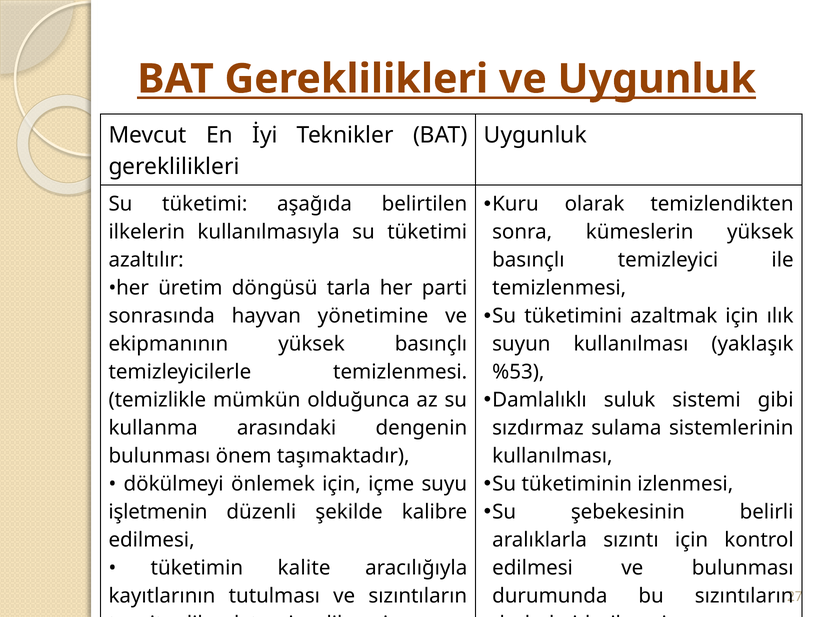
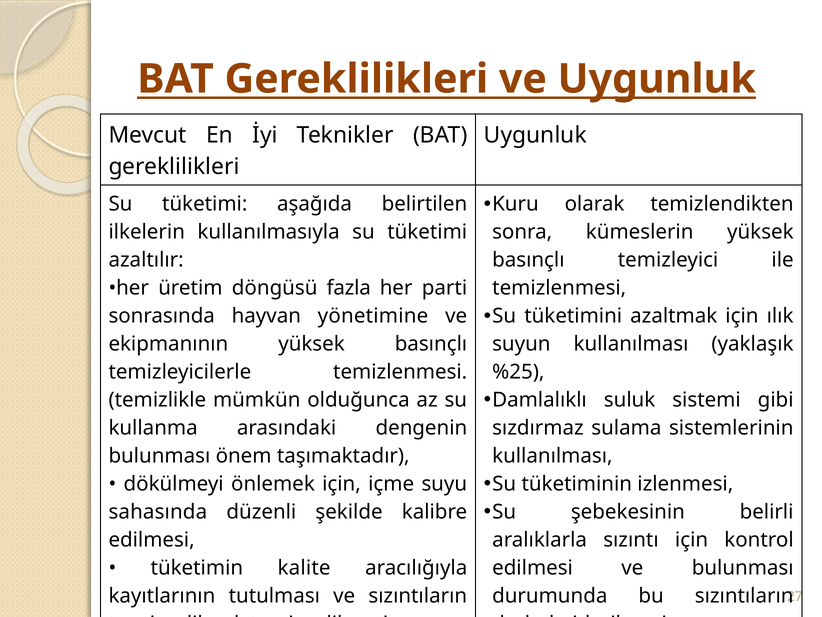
tarla: tarla -> fazla
%53: %53 -> %25
işletmenin: işletmenin -> sahasında
